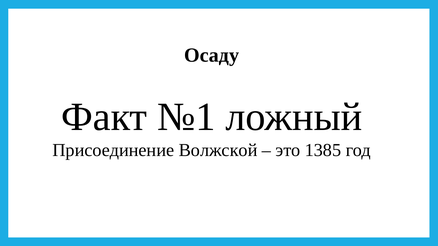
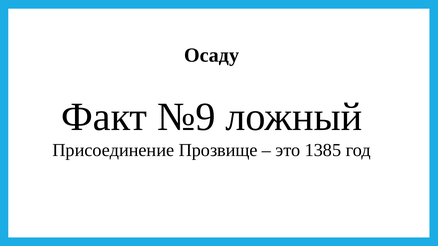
№1: №1 -> №9
Волжской: Волжской -> Прозвище
